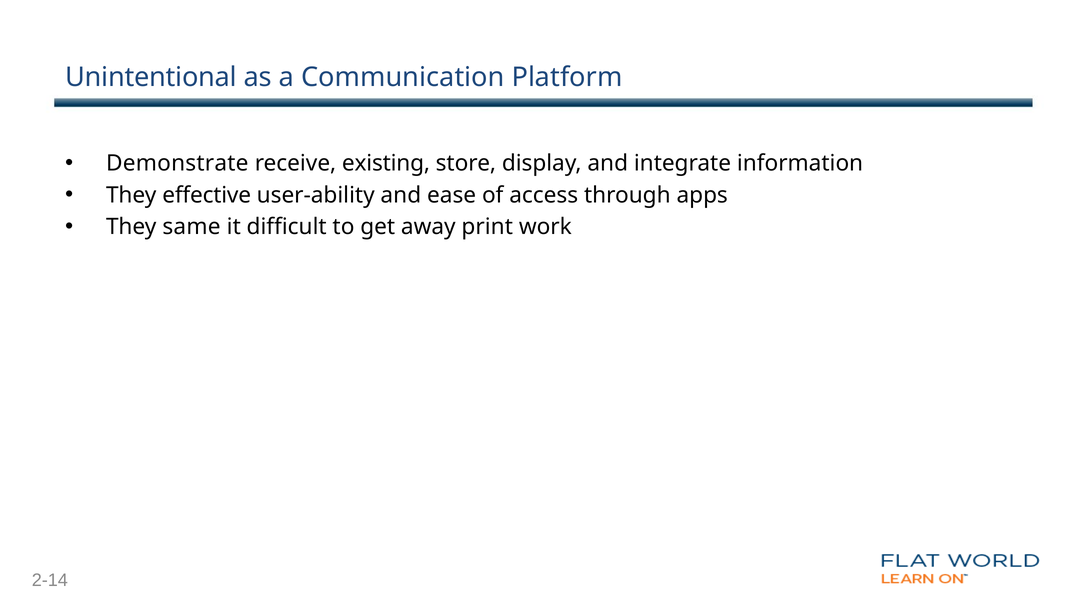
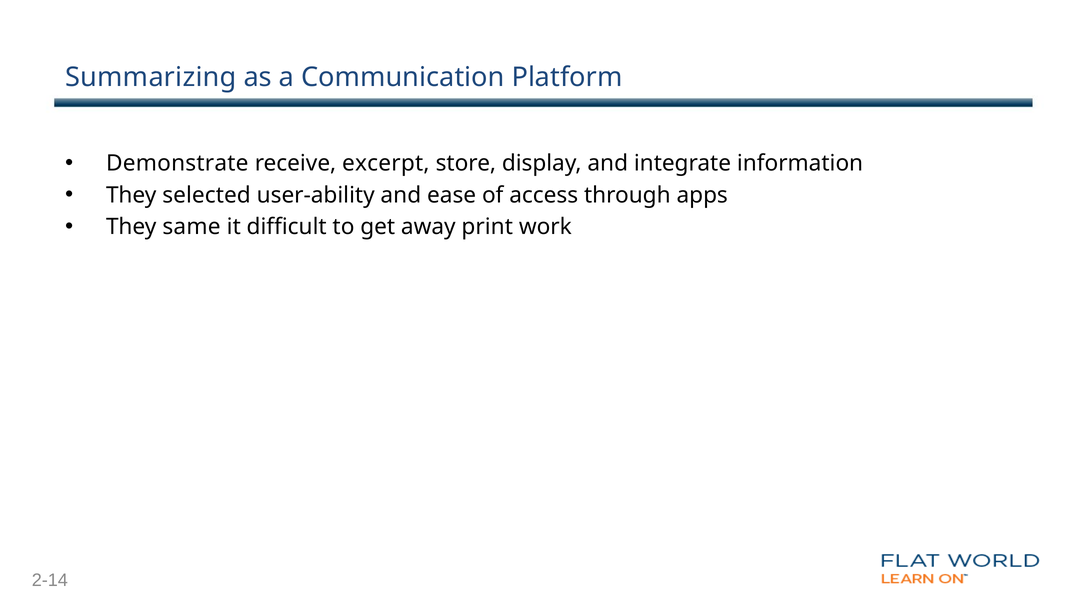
Unintentional: Unintentional -> Summarizing
existing: existing -> excerpt
effective: effective -> selected
